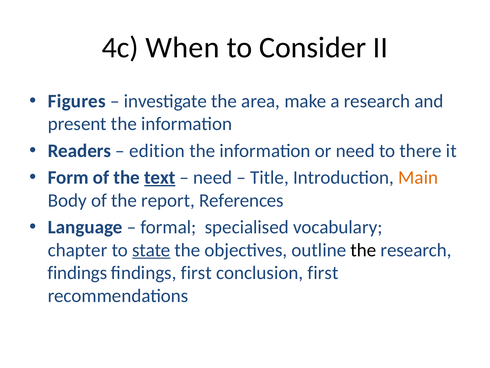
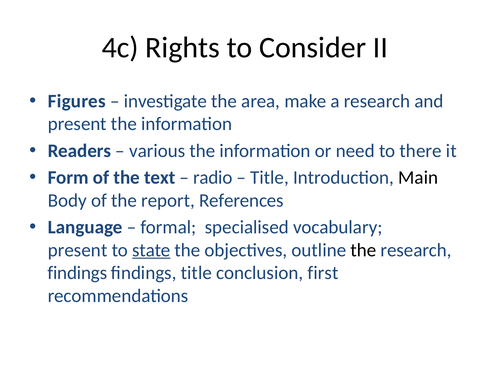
When: When -> Rights
edition: edition -> various
text underline: present -> none
need at (213, 177): need -> radio
Main colour: orange -> black
chapter at (78, 250): chapter -> present
findings first: first -> title
